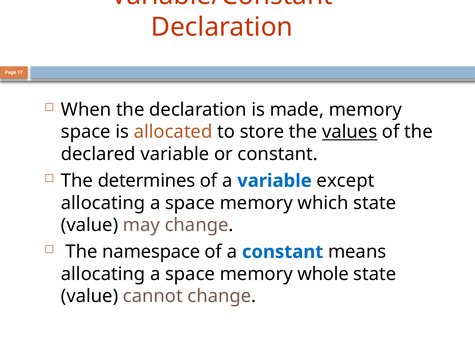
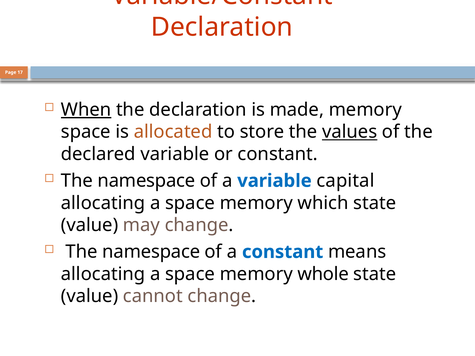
When underline: none -> present
determines at (146, 181): determines -> namespace
except: except -> capital
